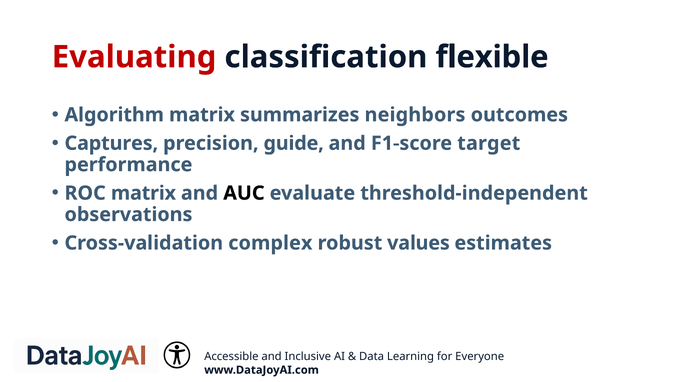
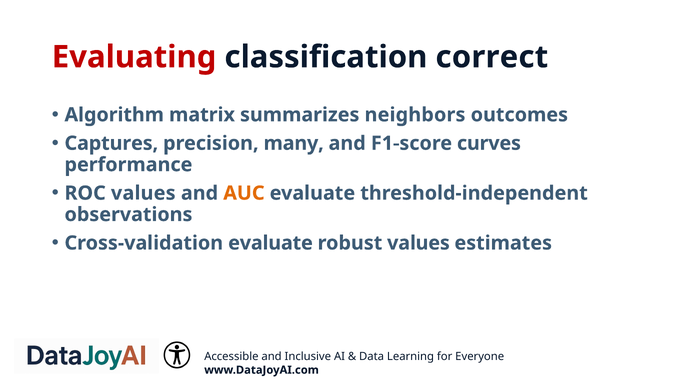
flexible: flexible -> correct
guide: guide -> many
target: target -> curves
ROC matrix: matrix -> values
AUC colour: black -> orange
Cross‑validation complex: complex -> evaluate
